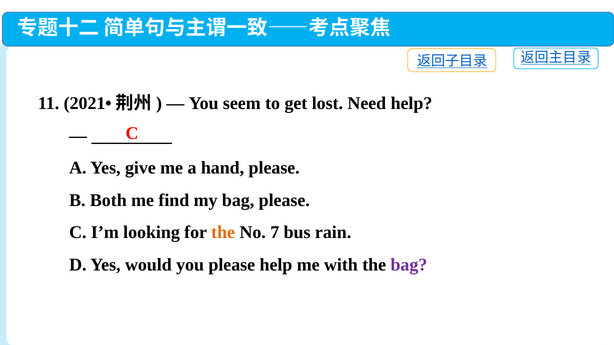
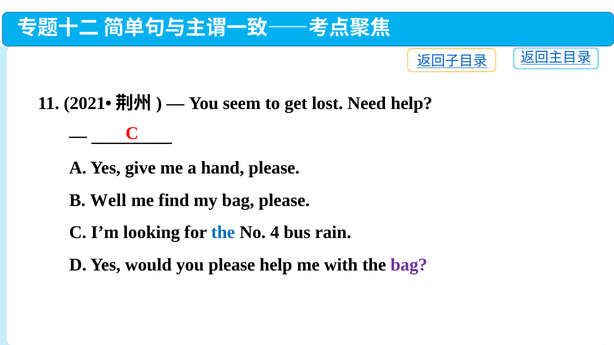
Both: Both -> Well
the at (223, 233) colour: orange -> blue
7: 7 -> 4
